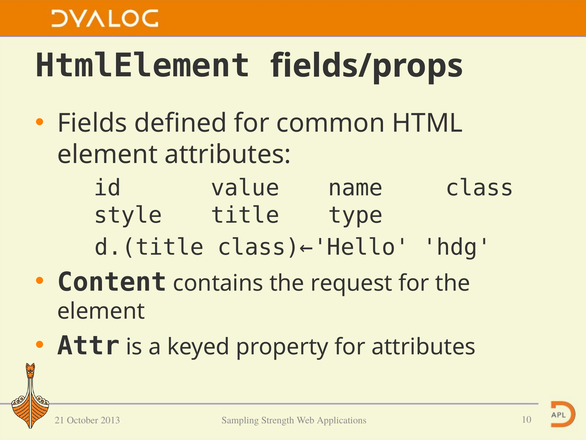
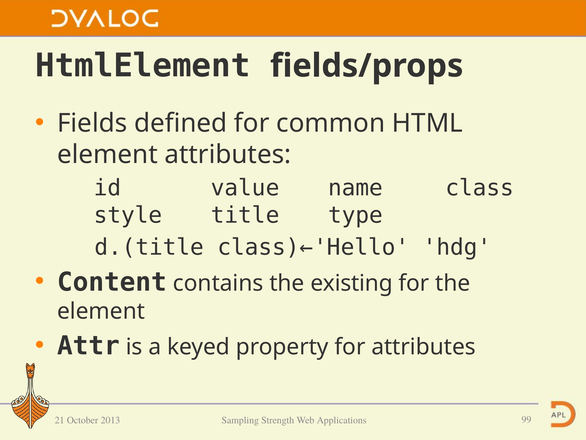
request: request -> existing
10: 10 -> 99
